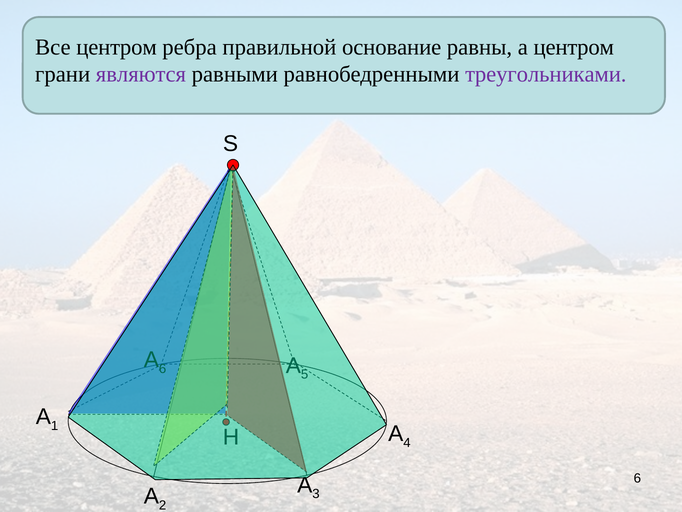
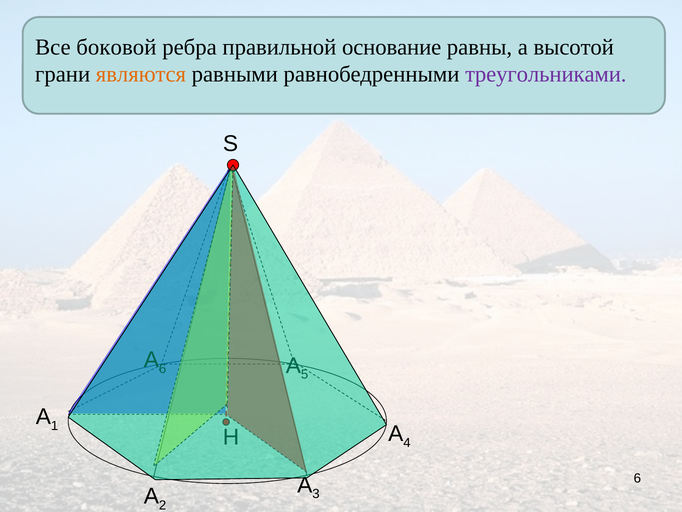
Все центром: центром -> боковой
а центром: центром -> высотой
являются colour: purple -> orange
